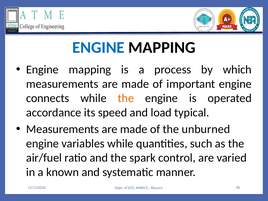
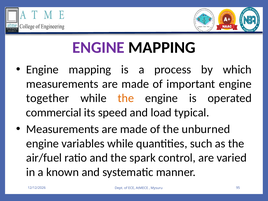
ENGINE at (98, 47) colour: blue -> purple
connects: connects -> together
accordance: accordance -> commercial
